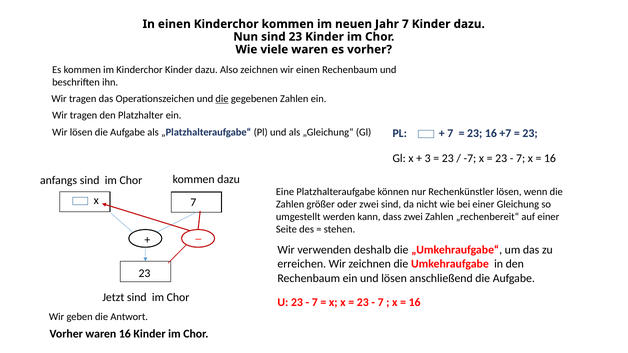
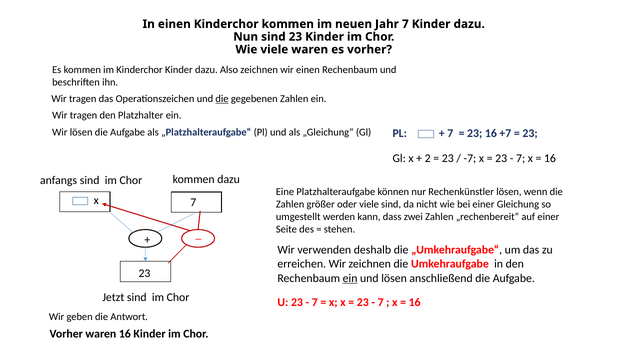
3: 3 -> 2
oder zwei: zwei -> viele
ein at (350, 278) underline: none -> present
